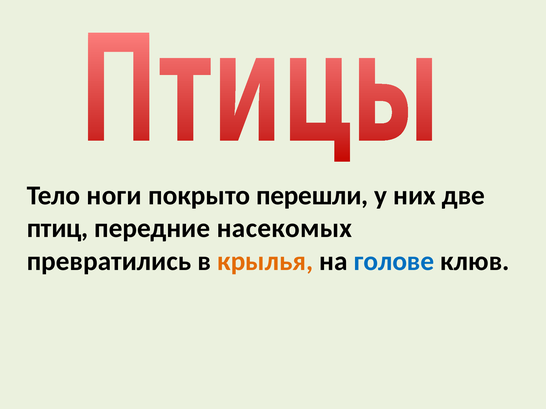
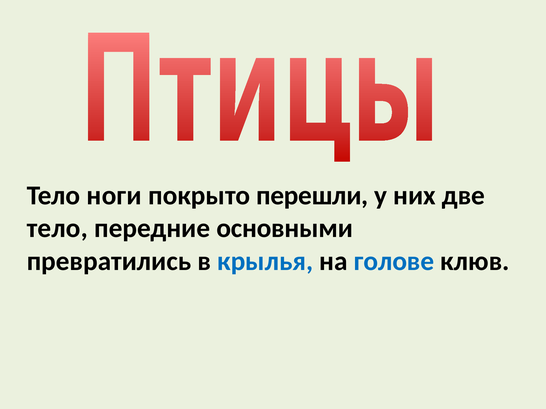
птиц at (58, 229): птиц -> тело
насекомых: насекомых -> основными
крылья colour: orange -> blue
